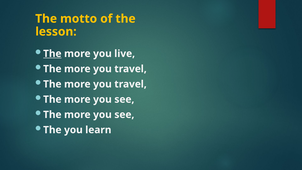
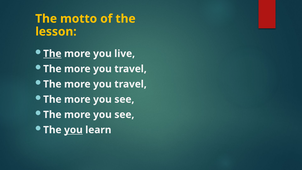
you at (73, 130) underline: none -> present
